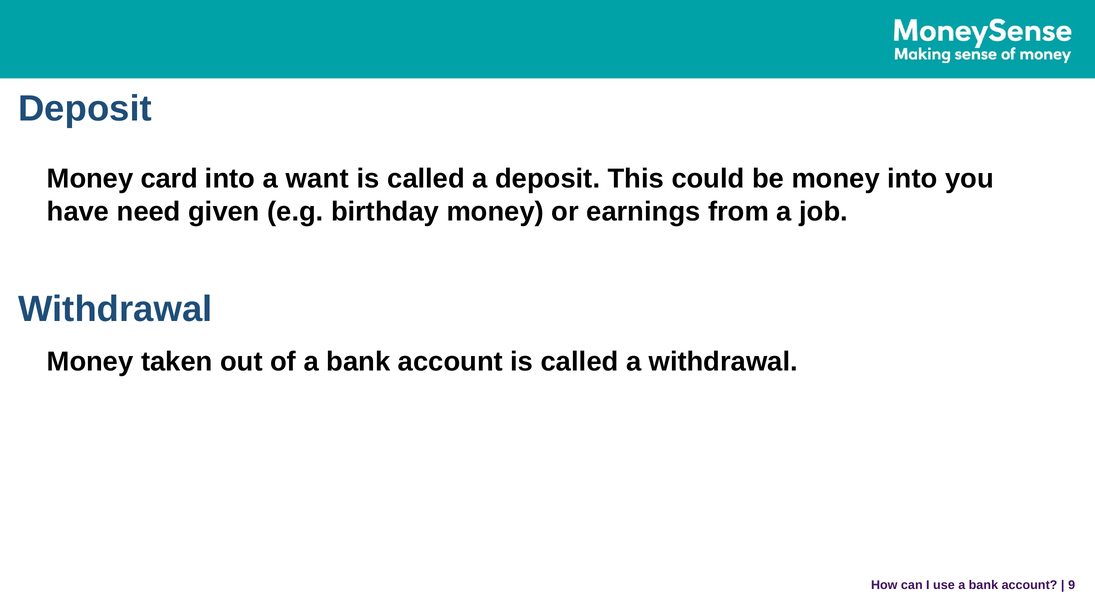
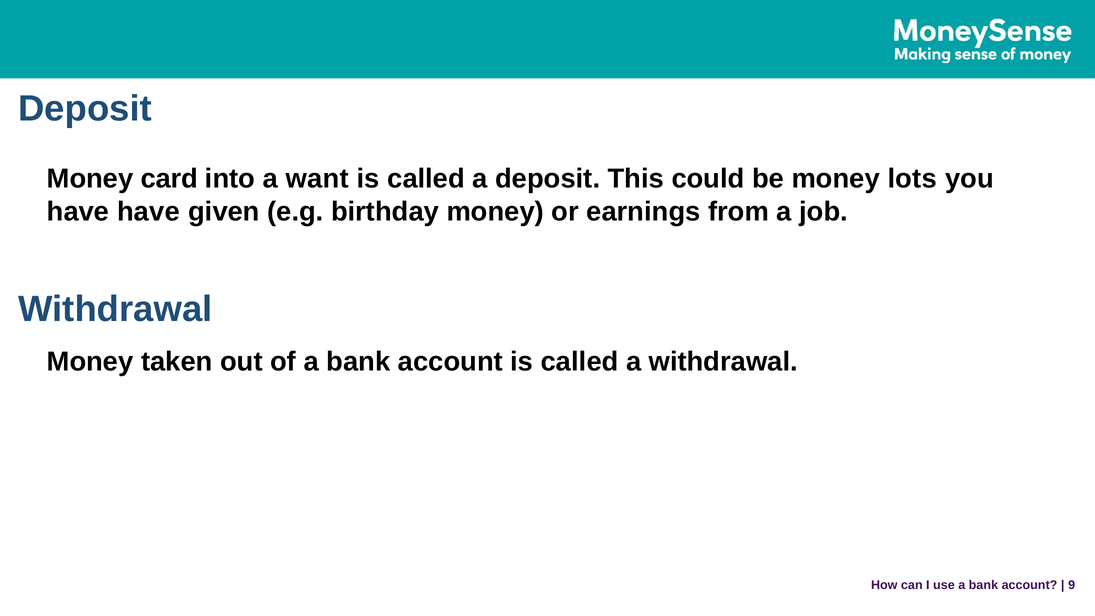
money into: into -> lots
have need: need -> have
